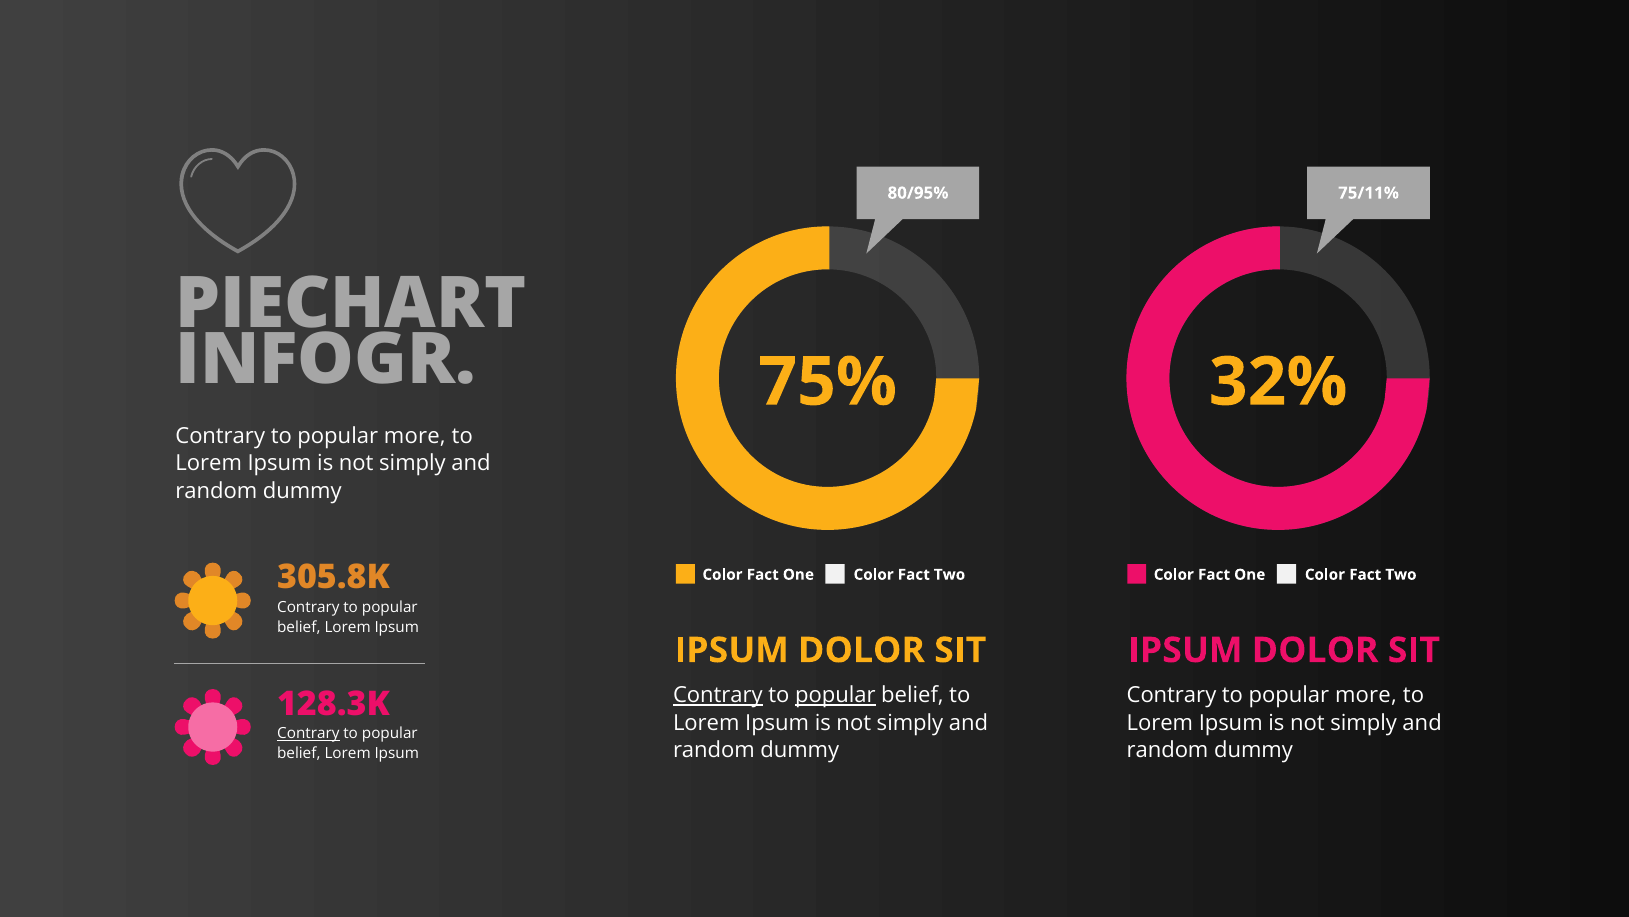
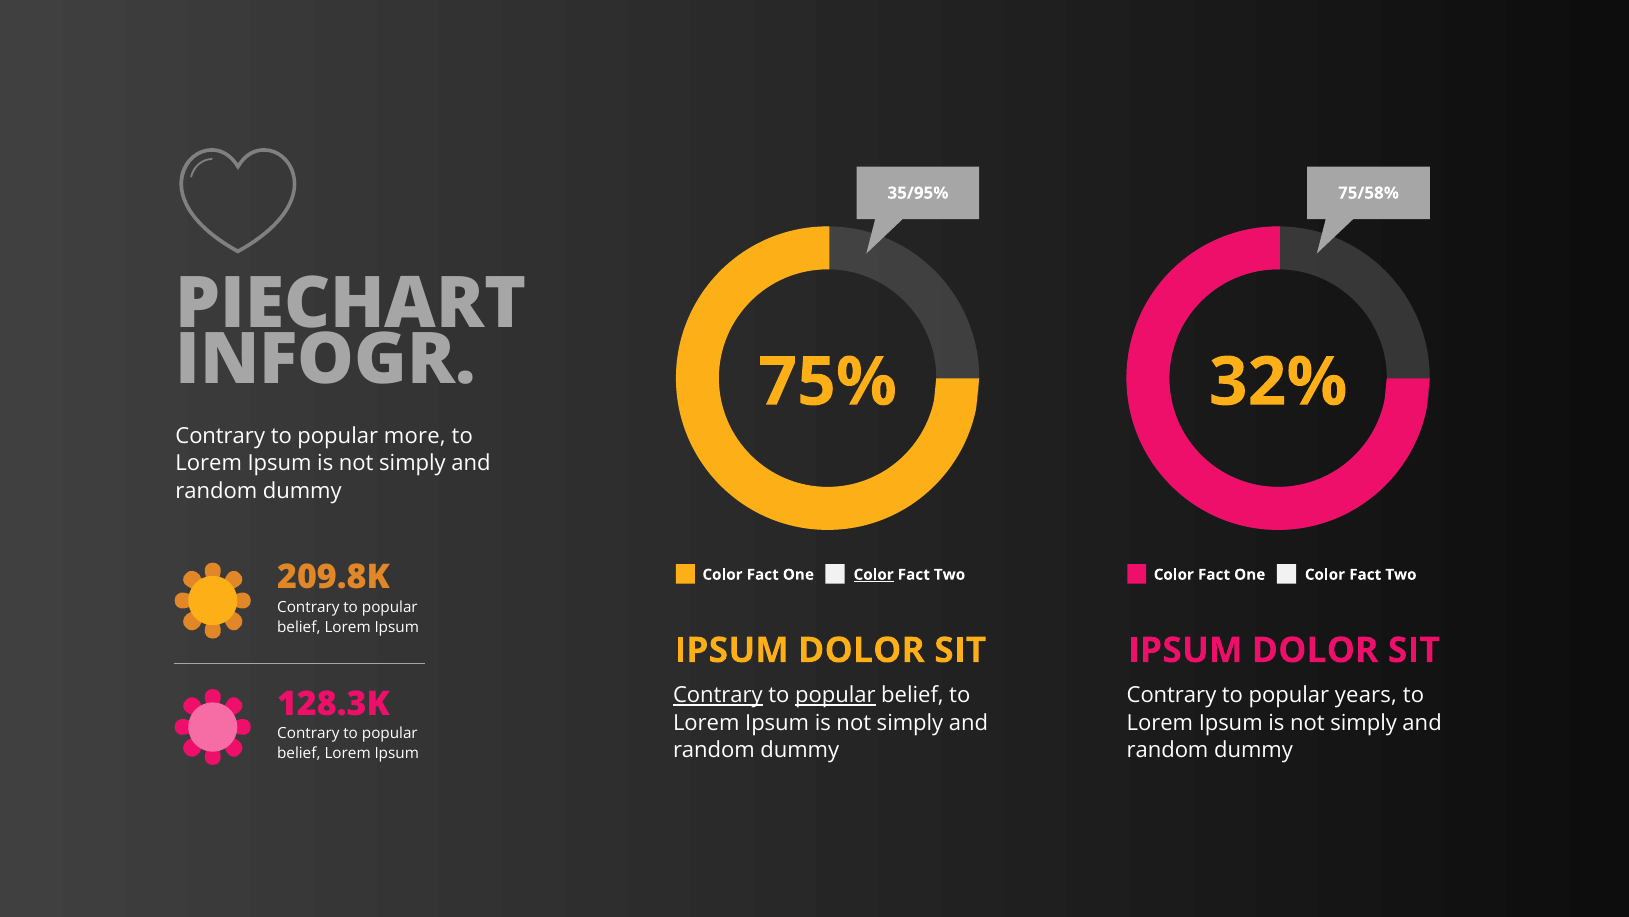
80/95%: 80/95% -> 35/95%
75/11%: 75/11% -> 75/58%
305.8K: 305.8K -> 209.8K
Color at (874, 574) underline: none -> present
more at (1366, 695): more -> years
Contrary at (308, 733) underline: present -> none
